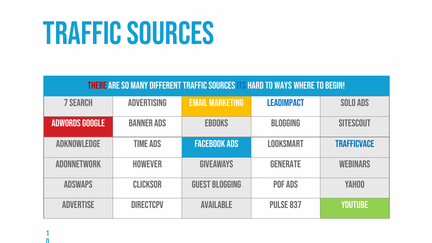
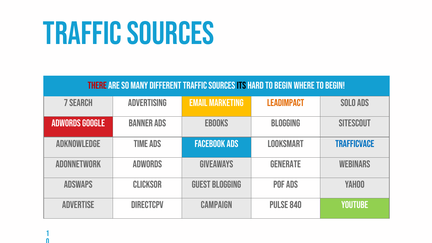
its colour: blue -> black
hard to ways: ways -> begin
leadimpact colour: blue -> orange
adonnetwork however: however -> adwords
available: available -> campaign
837: 837 -> 840
